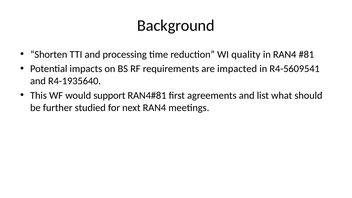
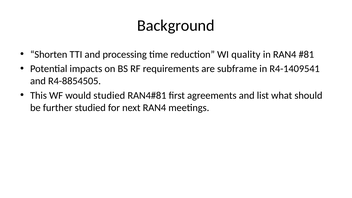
impacted: impacted -> subframe
R4-5609541: R4-5609541 -> R4-1409541
R4-1935640: R4-1935640 -> R4-8854505
would support: support -> studied
